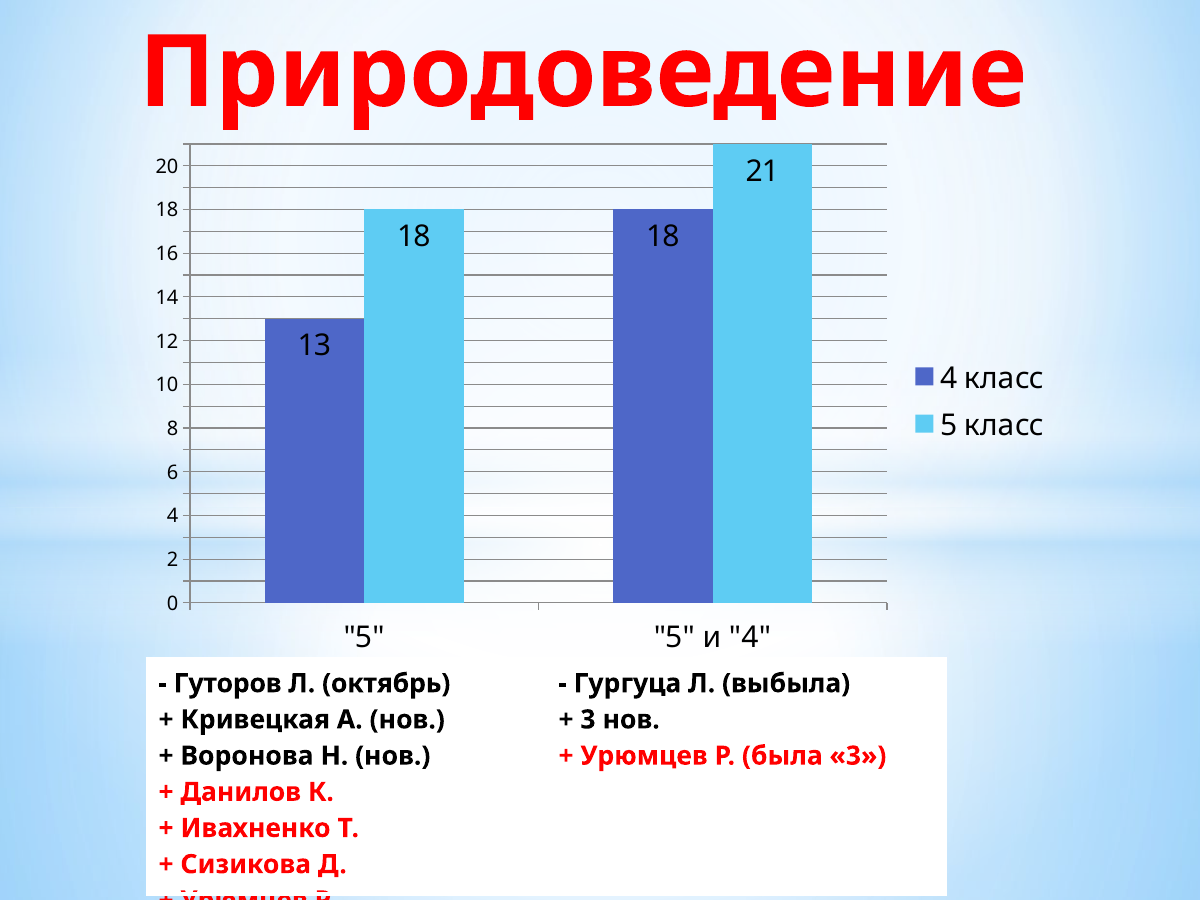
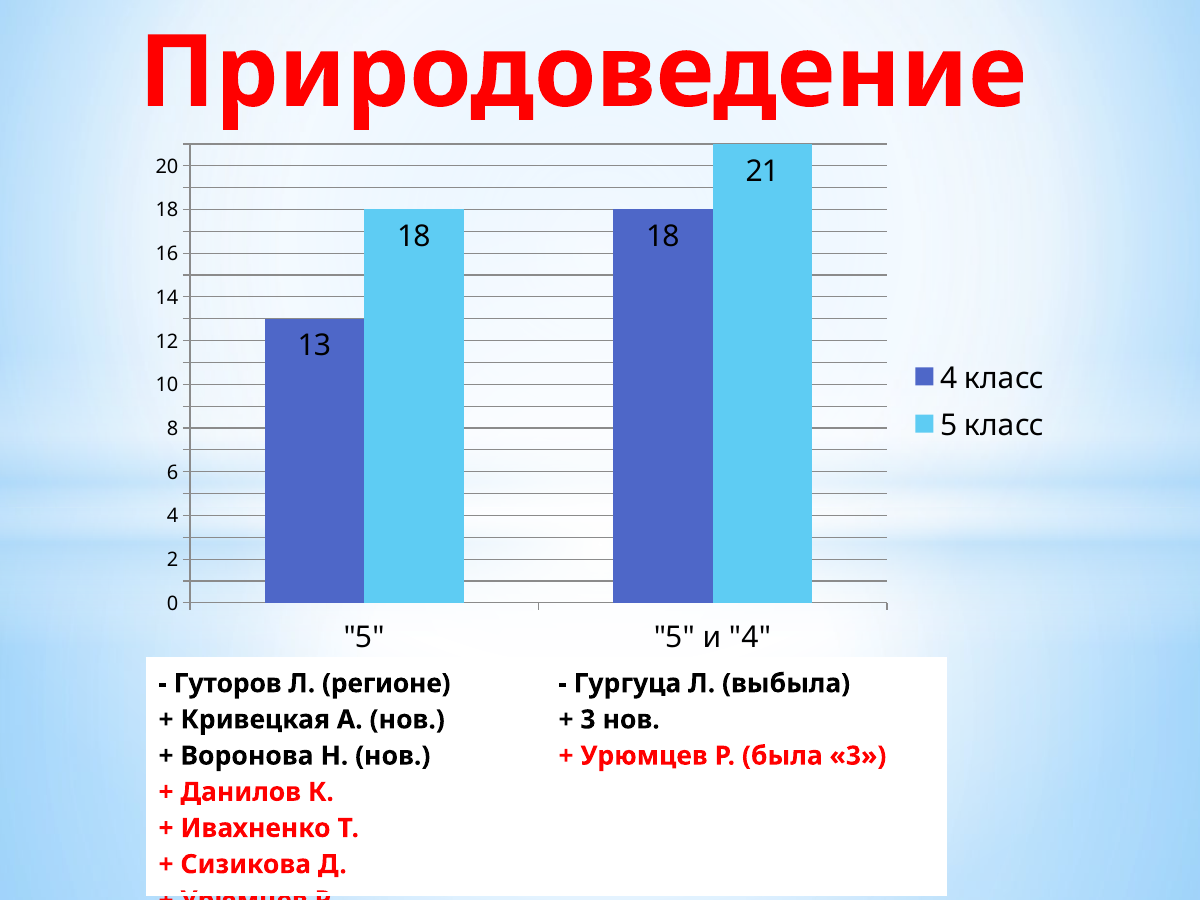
октябрь: октябрь -> регионе
